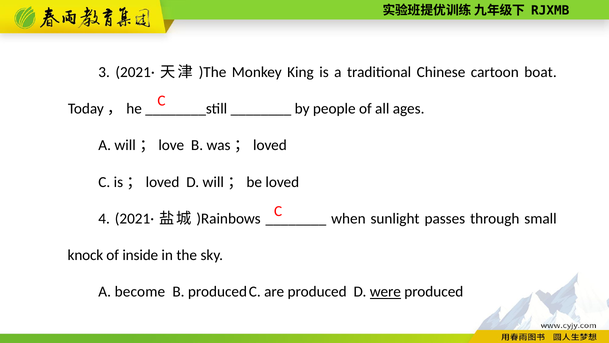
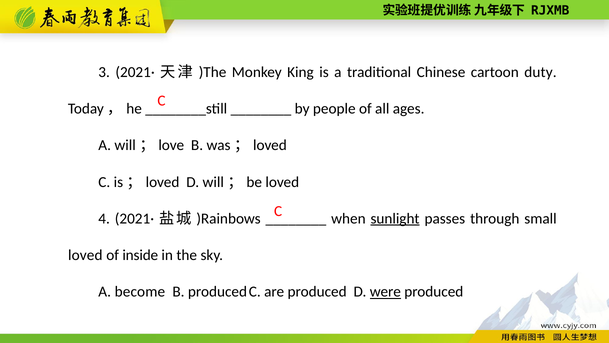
boat: boat -> duty
sunlight underline: none -> present
knock at (85, 255): knock -> loved
